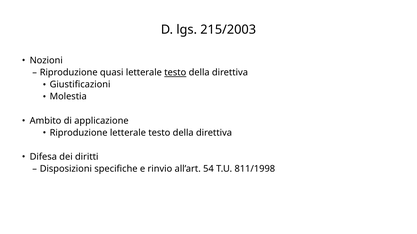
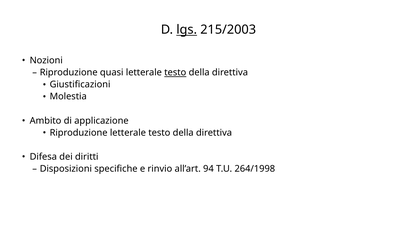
lgs underline: none -> present
54: 54 -> 94
811/1998: 811/1998 -> 264/1998
